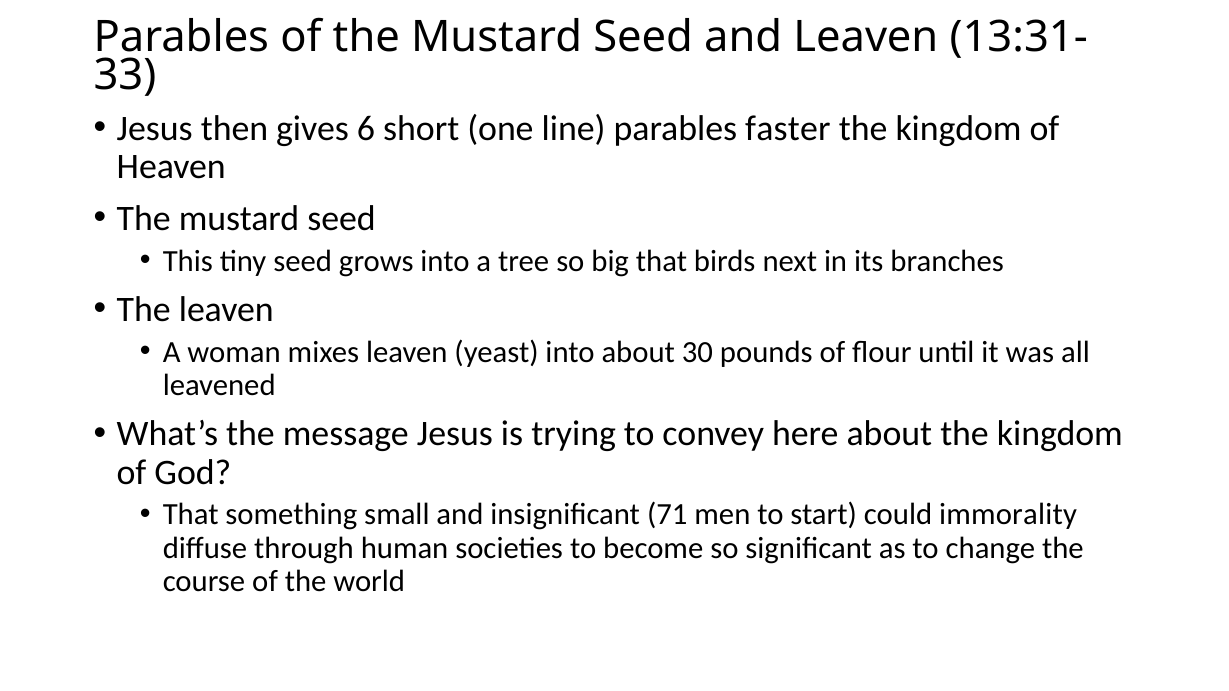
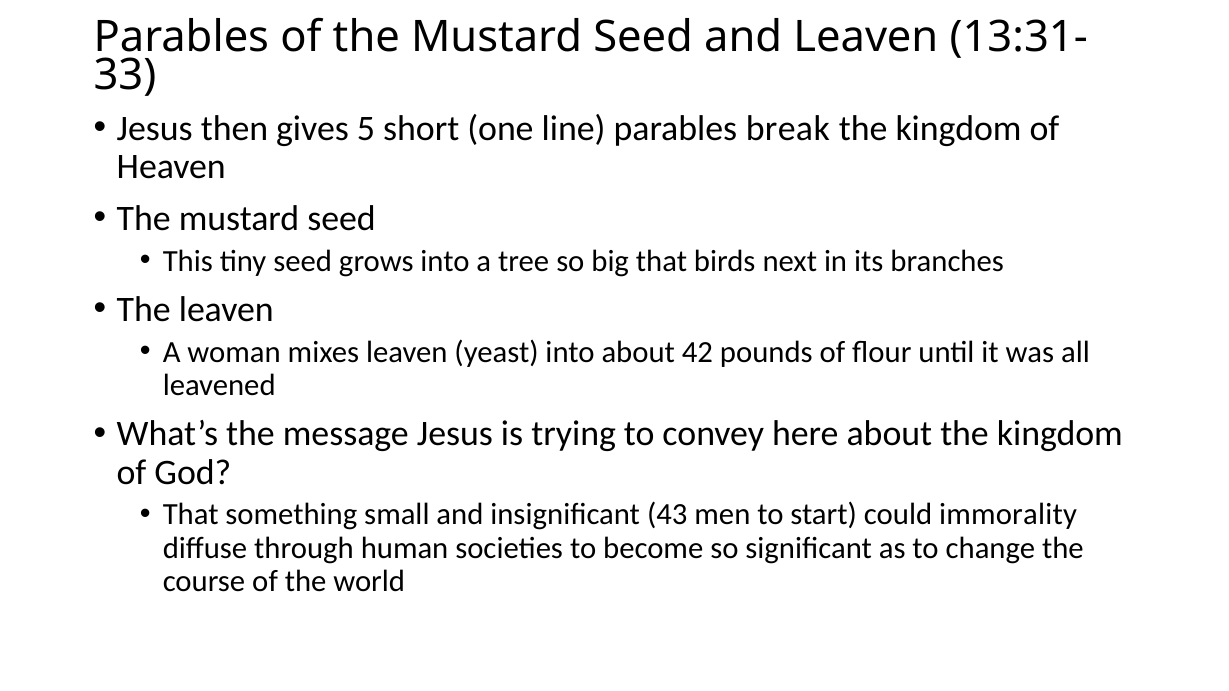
6: 6 -> 5
faster: faster -> break
30: 30 -> 42
71: 71 -> 43
